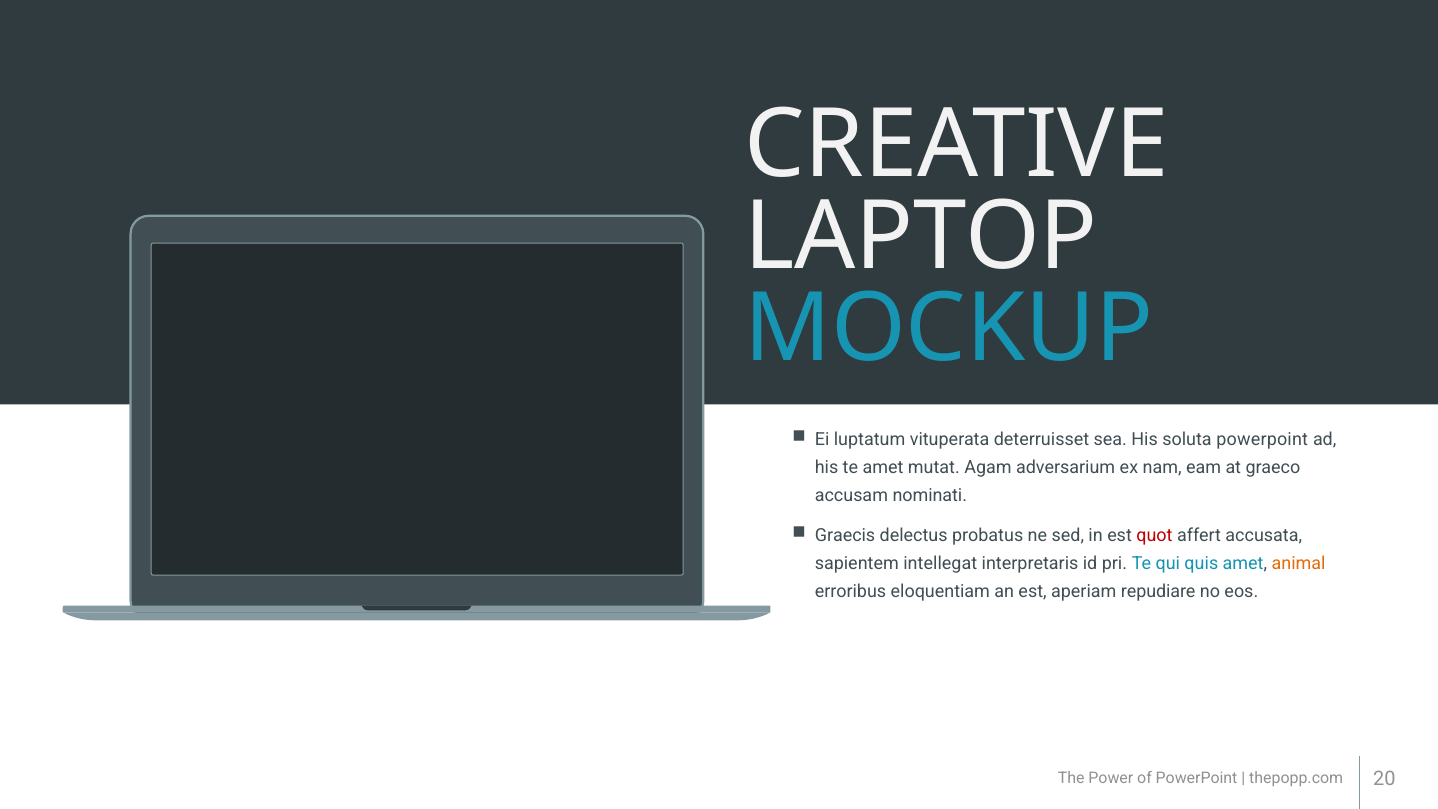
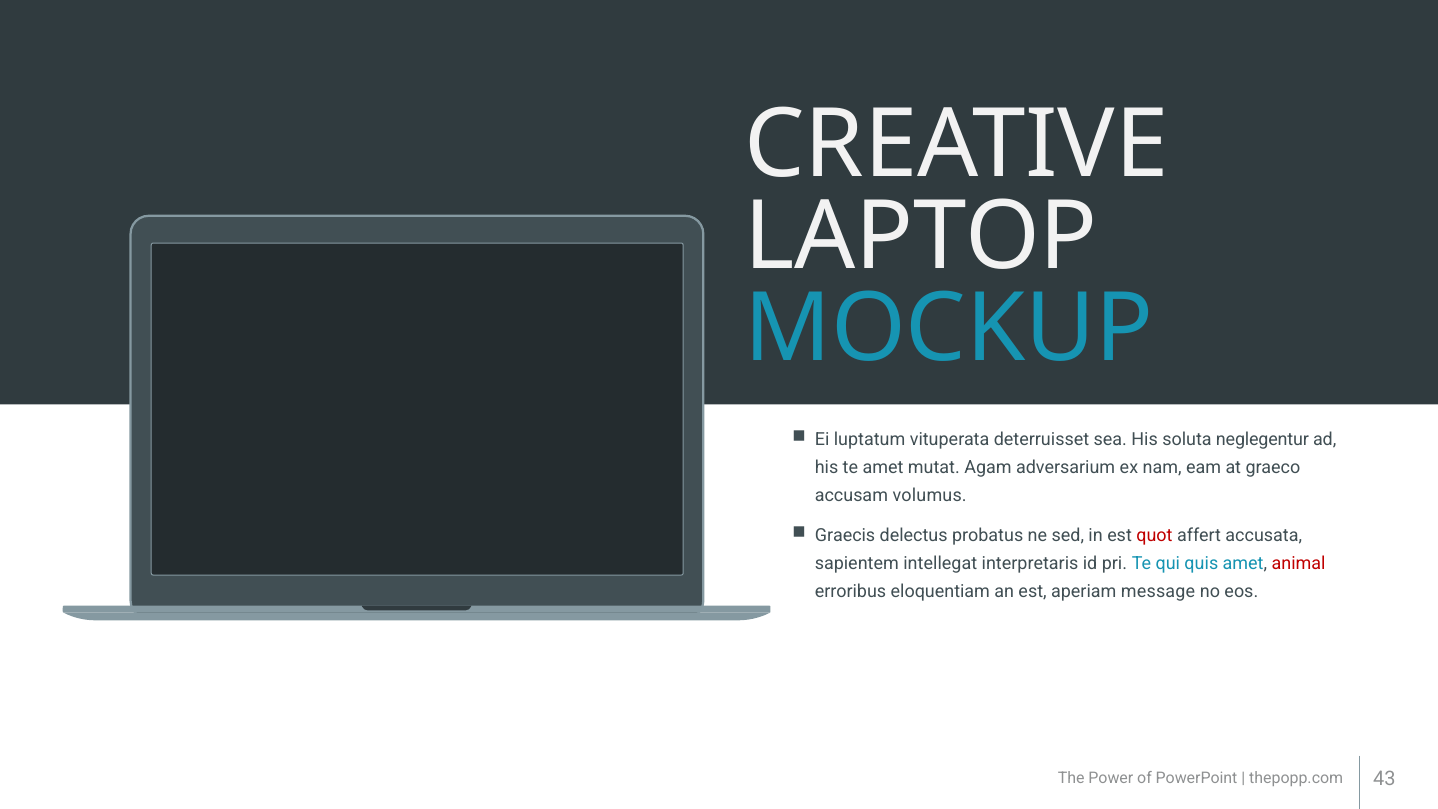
soluta powerpoint: powerpoint -> neglegentur
nominati: nominati -> volumus
animal colour: orange -> red
repudiare: repudiare -> message
20: 20 -> 43
